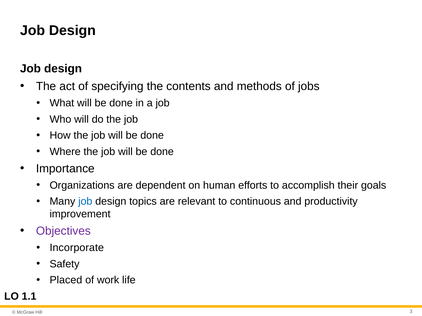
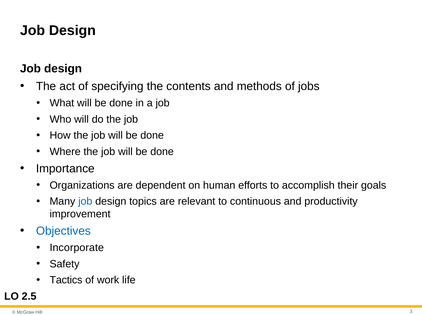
Objectives colour: purple -> blue
Placed: Placed -> Tactics
1.1: 1.1 -> 2.5
